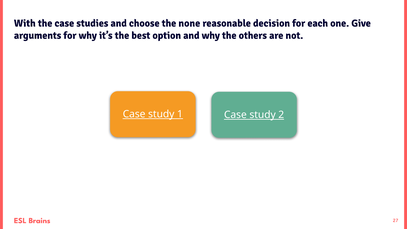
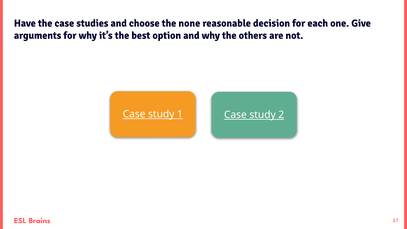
With: With -> Have
